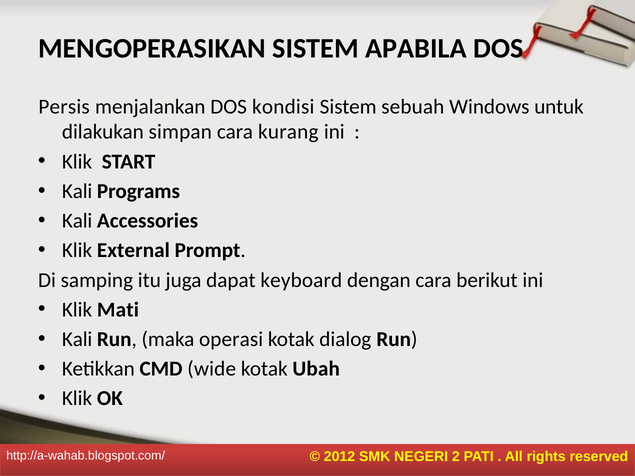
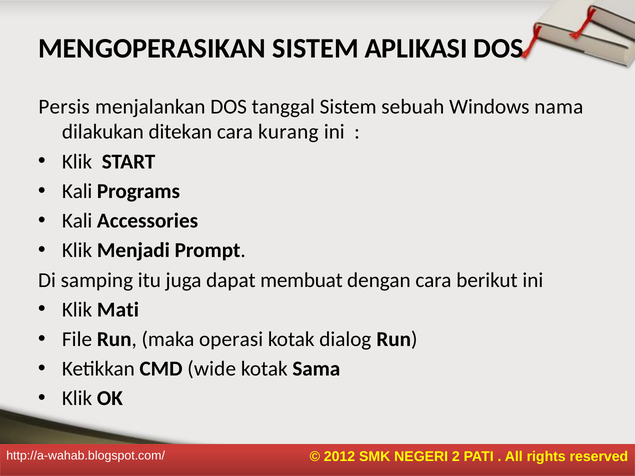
APABILA: APABILA -> APLIKASI
kondisi: kondisi -> tanggal
untuk: untuk -> nama
simpan: simpan -> ditekan
External: External -> Menjadi
keyboard: keyboard -> membuat
Kali at (77, 339): Kali -> File
Ubah: Ubah -> Sama
